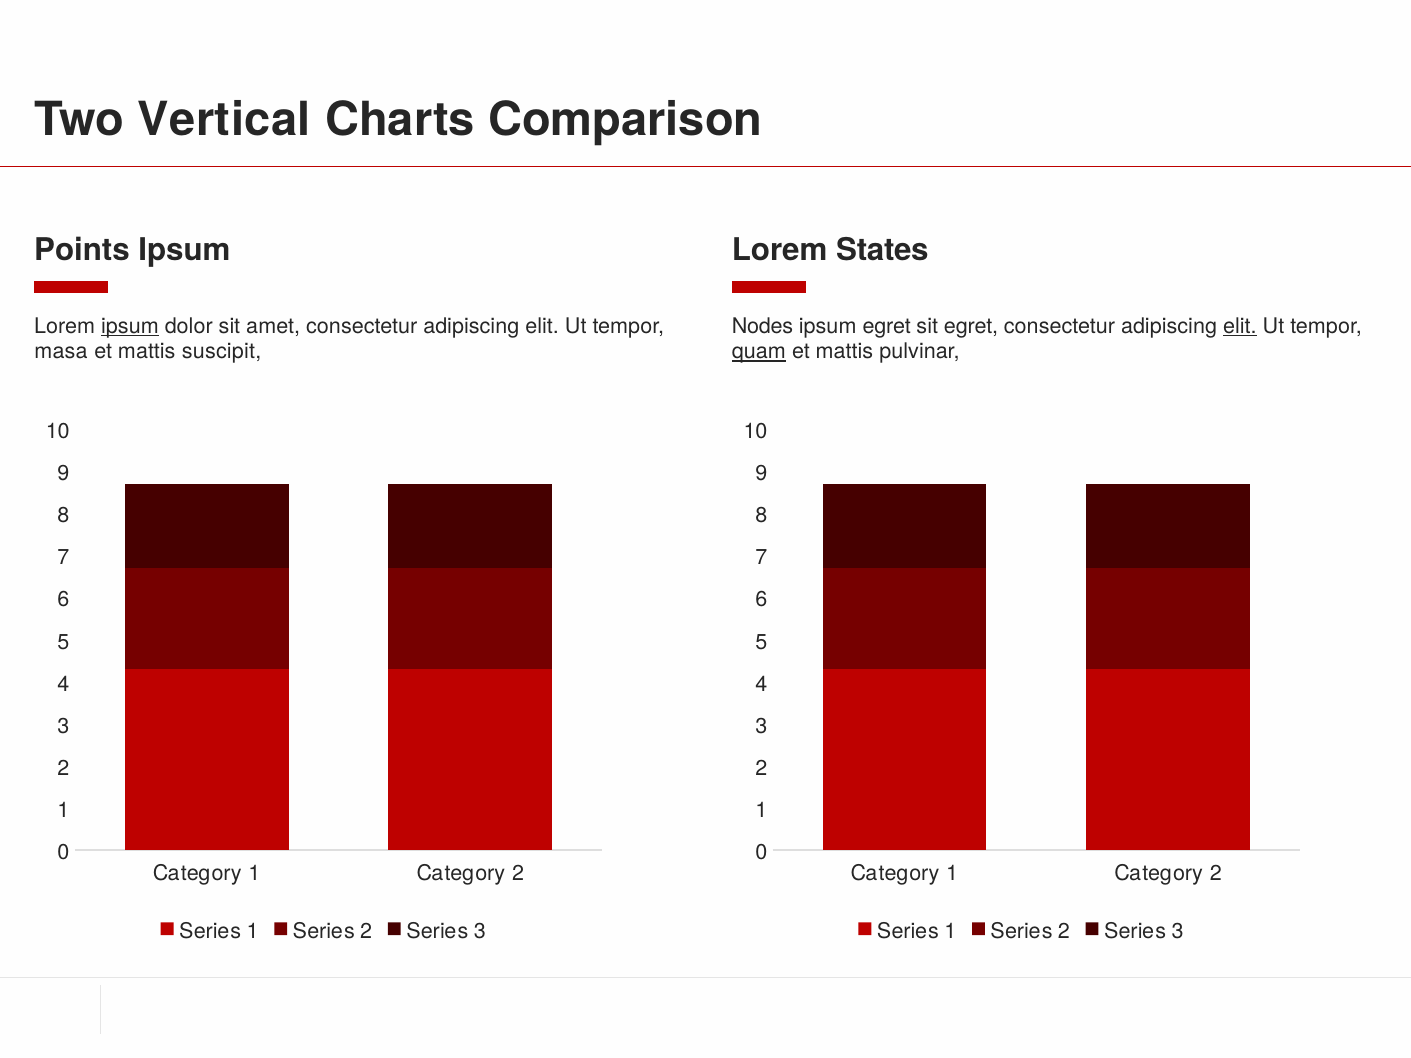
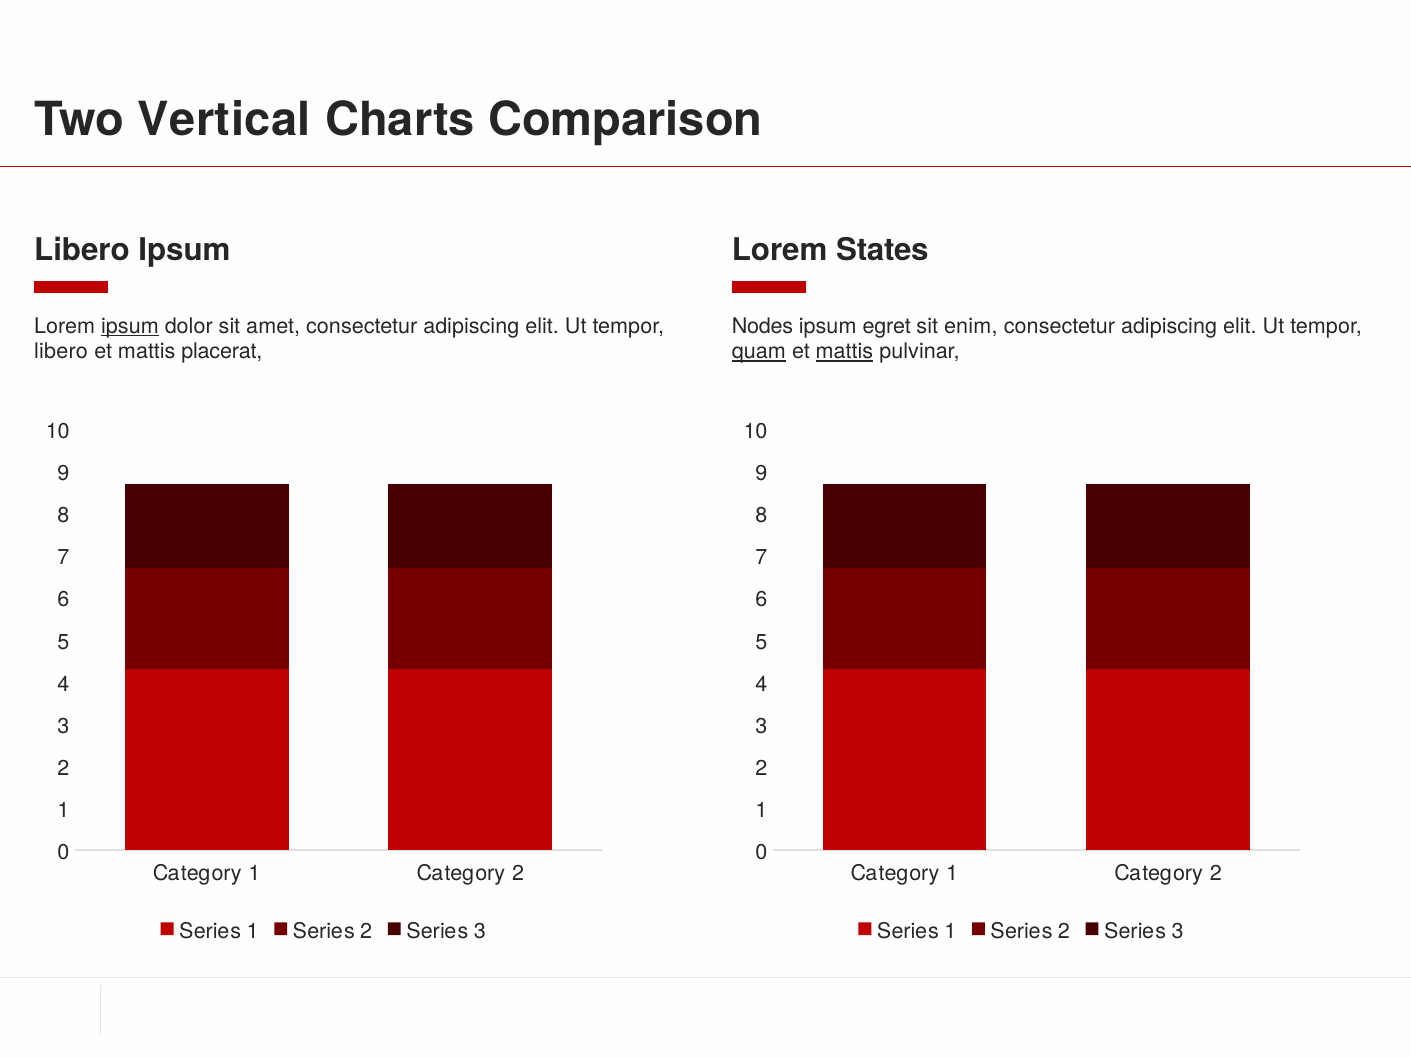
Points at (82, 250): Points -> Libero
sit egret: egret -> enim
elit at (1240, 326) underline: present -> none
masa at (61, 352): masa -> libero
suscipit: suscipit -> placerat
mattis at (844, 352) underline: none -> present
